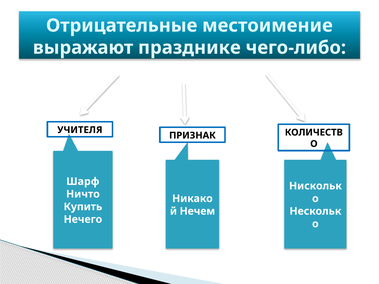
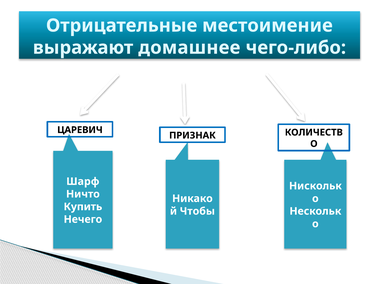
празднике: празднике -> домашнее
УЧИТЕЛЯ: УЧИТЕЛЯ -> ЦАРЕВИЧ
Нечем: Нечем -> Чтобы
